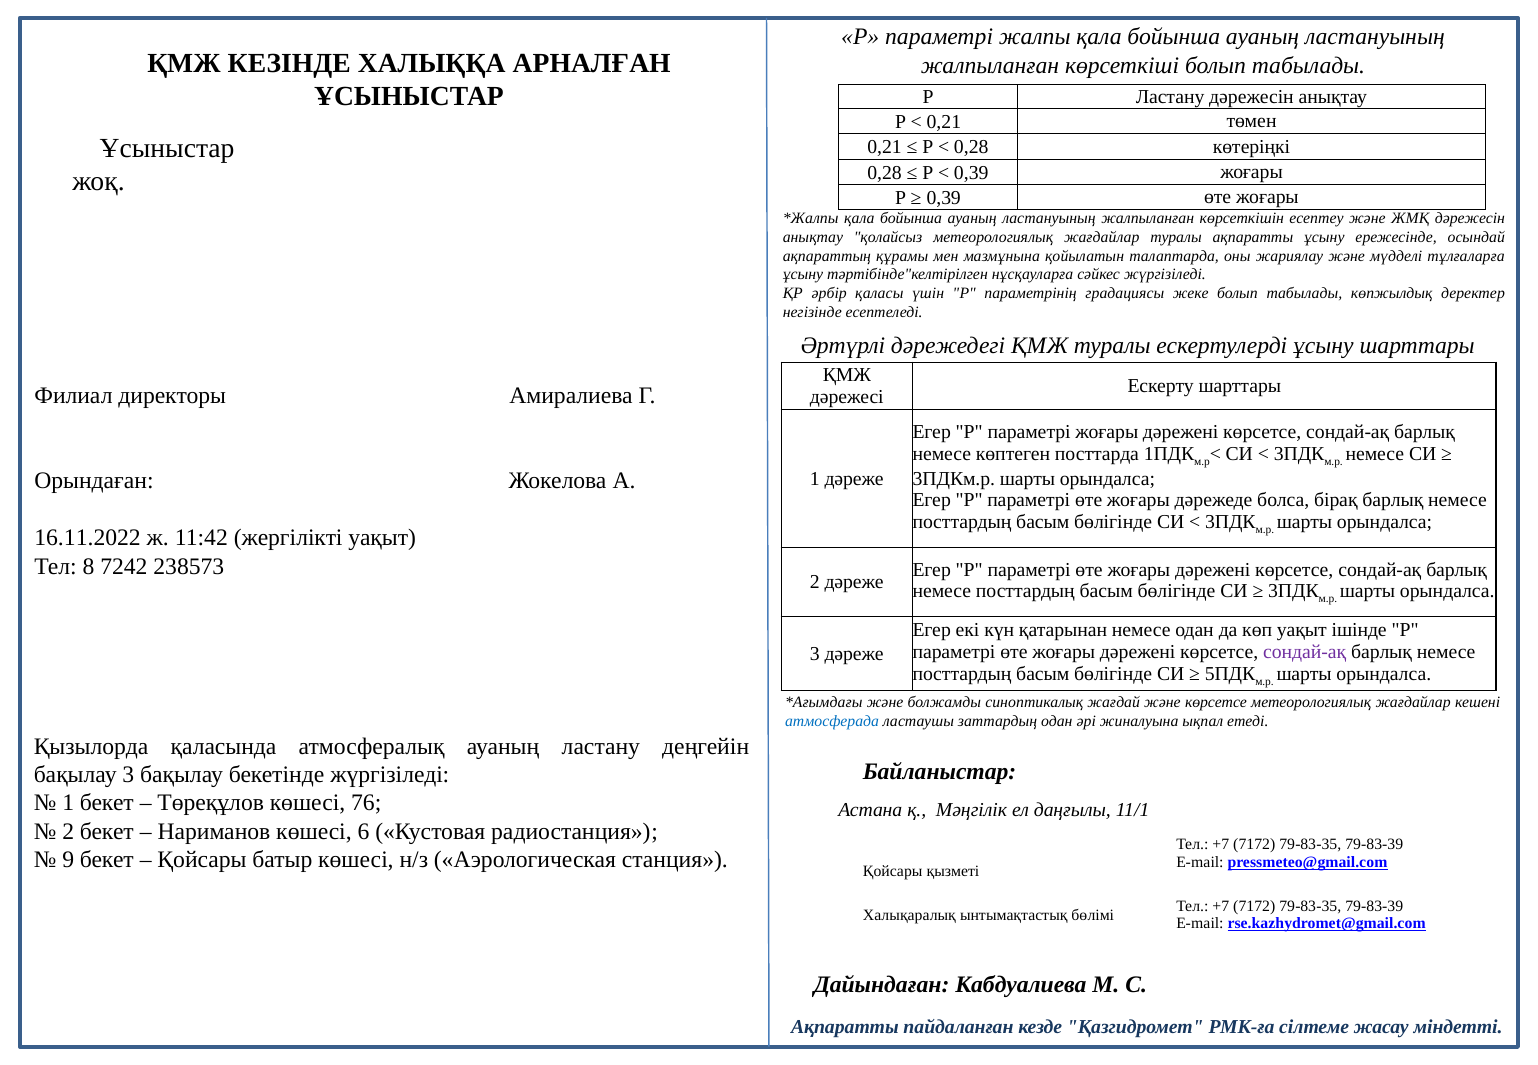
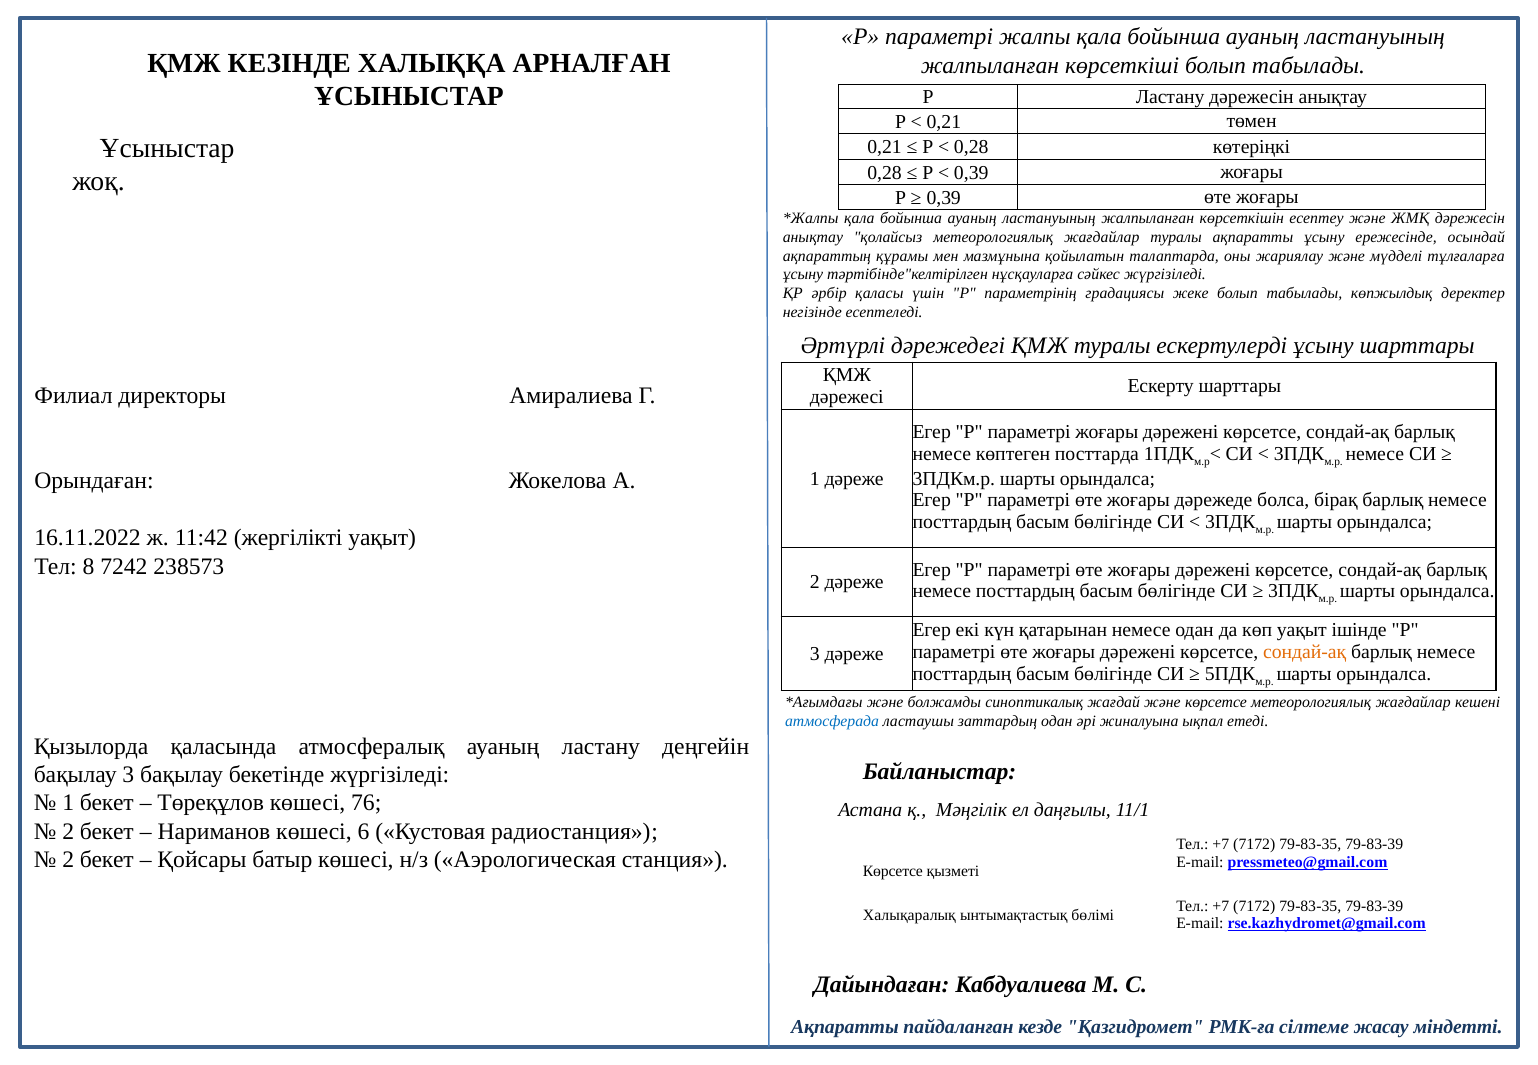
сондай-ақ at (1305, 652) colour: purple -> orange
9 at (68, 860): 9 -> 2
Қойсары at (893, 871): Қойсары -> Көрсетсе
